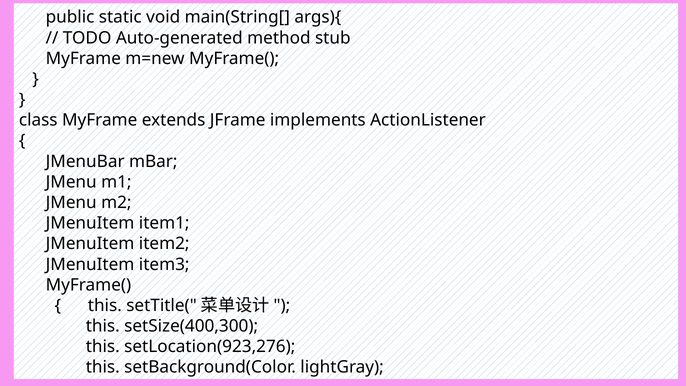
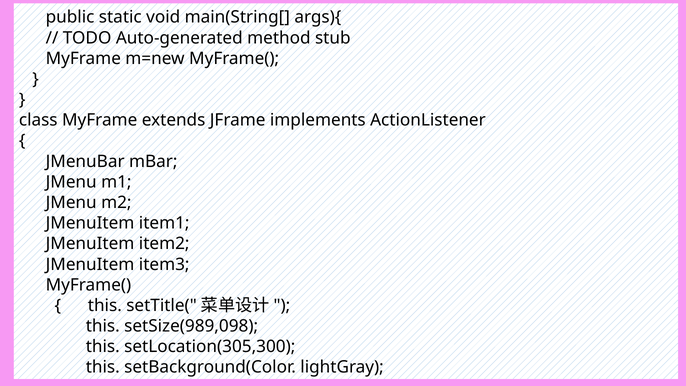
setSize(400,300: setSize(400,300 -> setSize(989,098
setLocation(923,276: setLocation(923,276 -> setLocation(305,300
